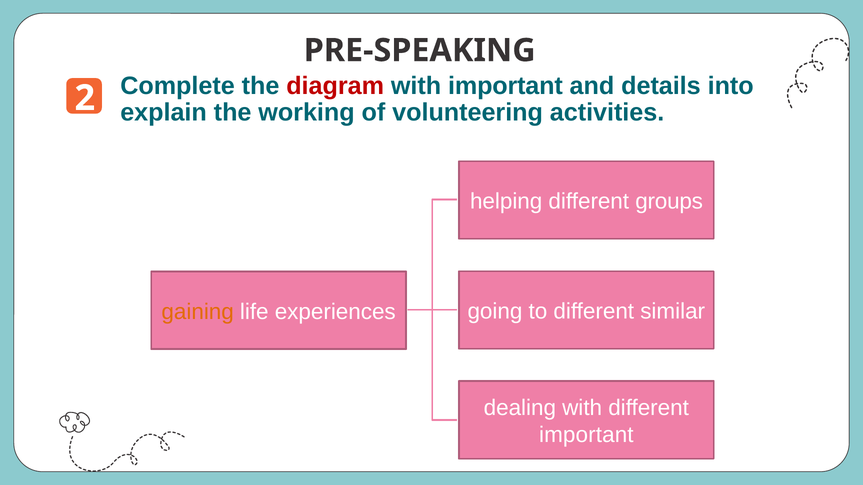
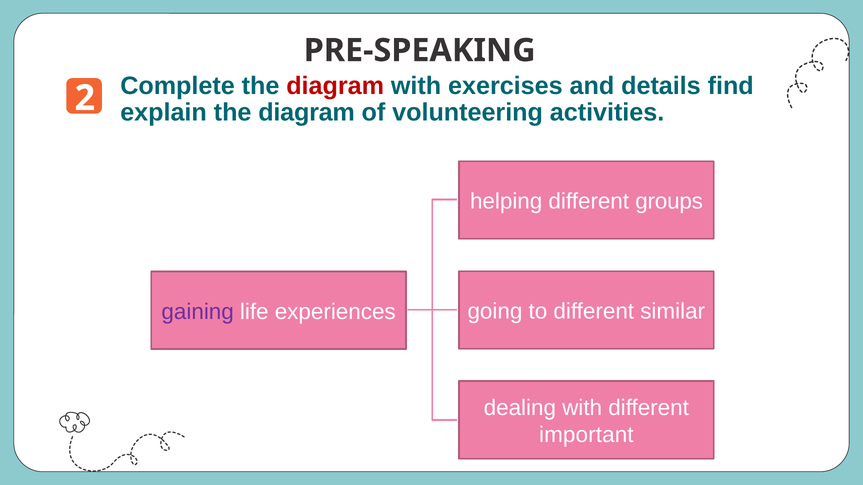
with important: important -> exercises
into: into -> find
explain the working: working -> diagram
gaining colour: orange -> purple
